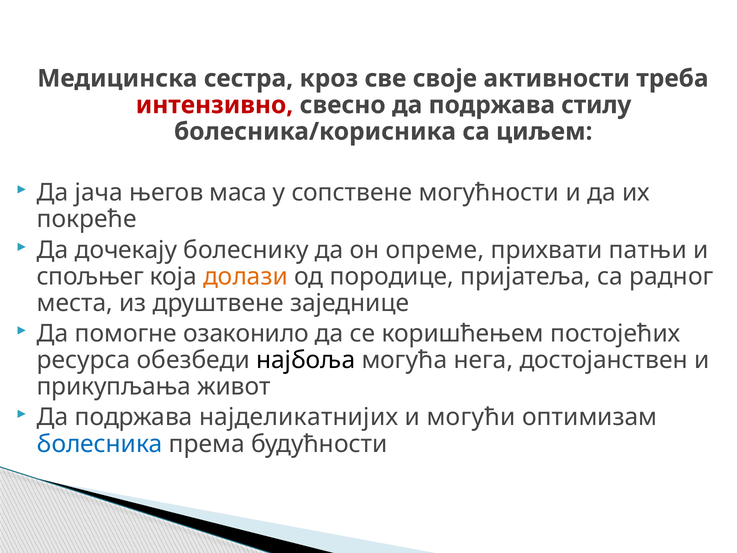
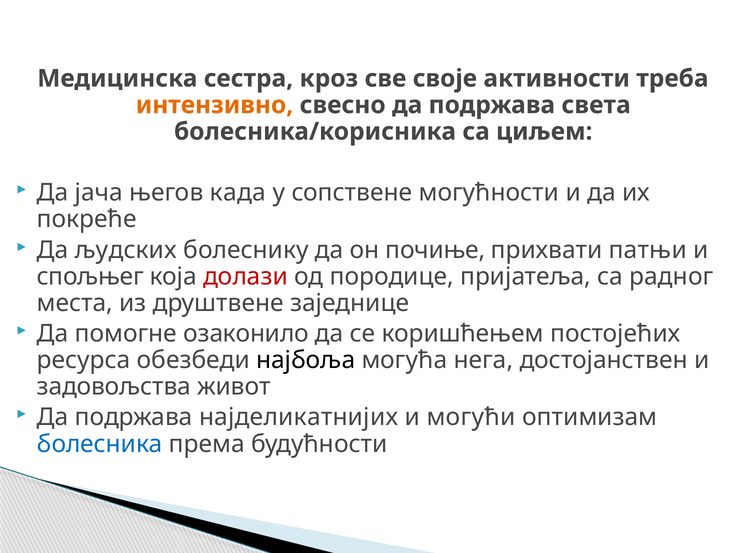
интензивно colour: red -> orange
стилу: стилу -> света
маса: маса -> када
дочекају: дочекају -> људских
опреме: опреме -> почиње
долази colour: orange -> red
прикупљања: прикупљања -> задовољства
